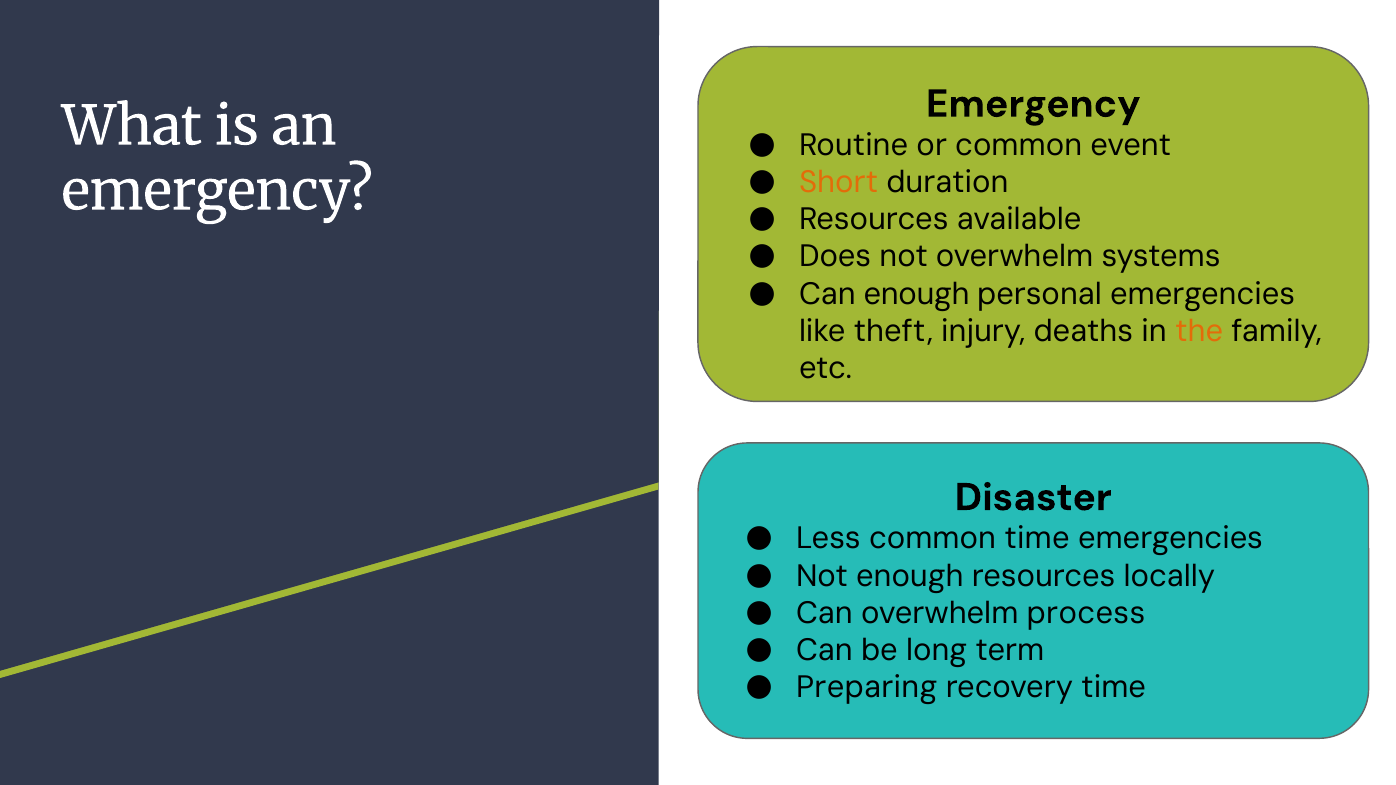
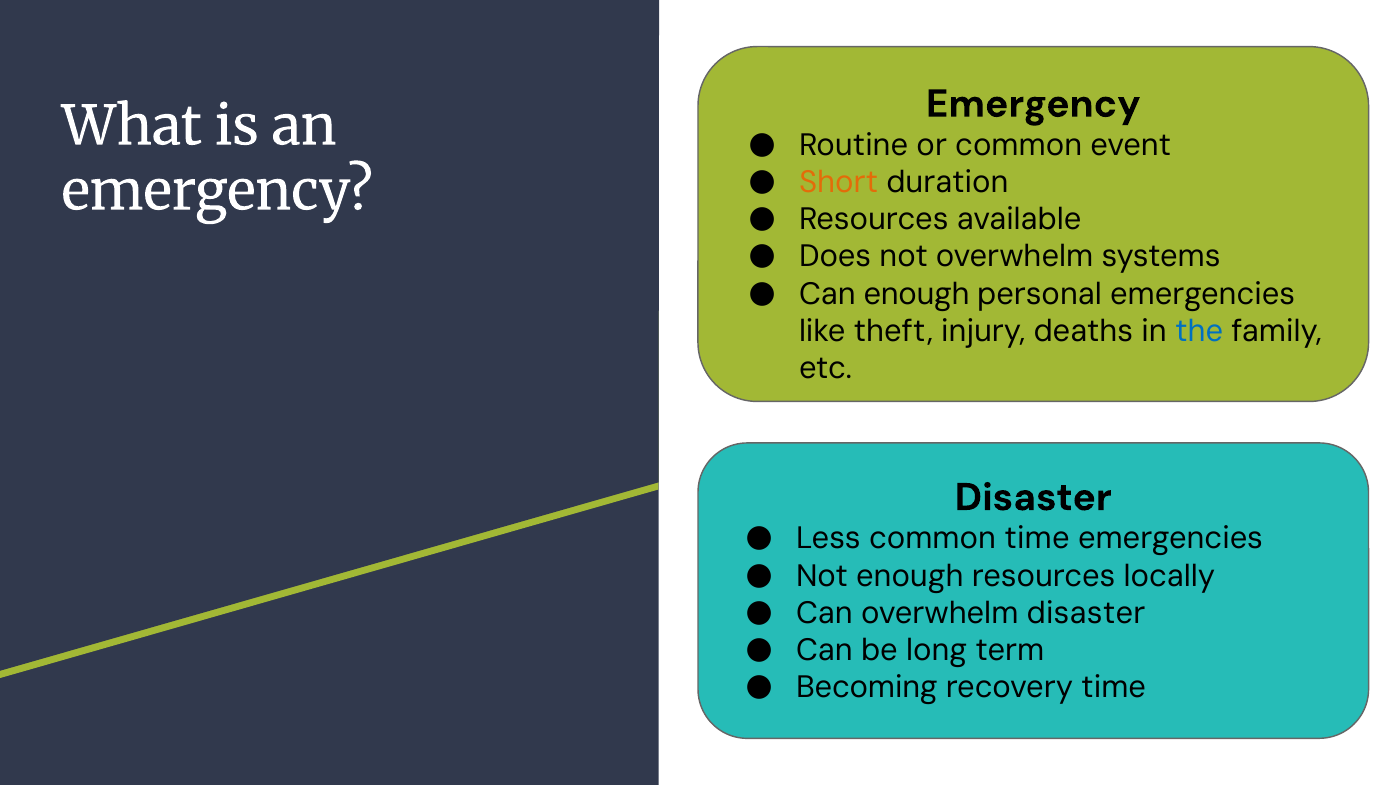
the colour: orange -> blue
overwhelm process: process -> disaster
Preparing: Preparing -> Becoming
